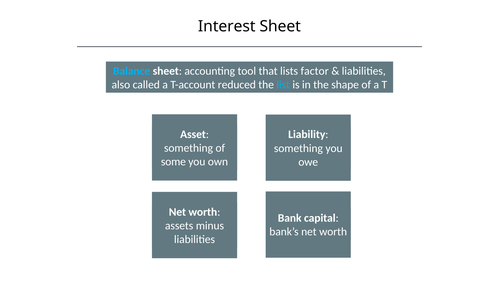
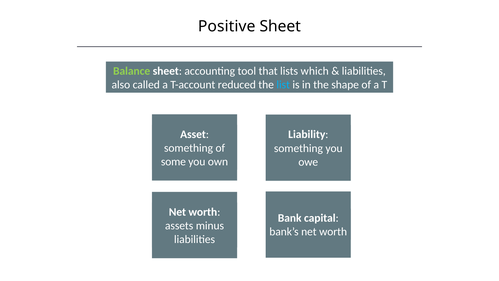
Interest: Interest -> Positive
Balance colour: light blue -> light green
factor: factor -> which
